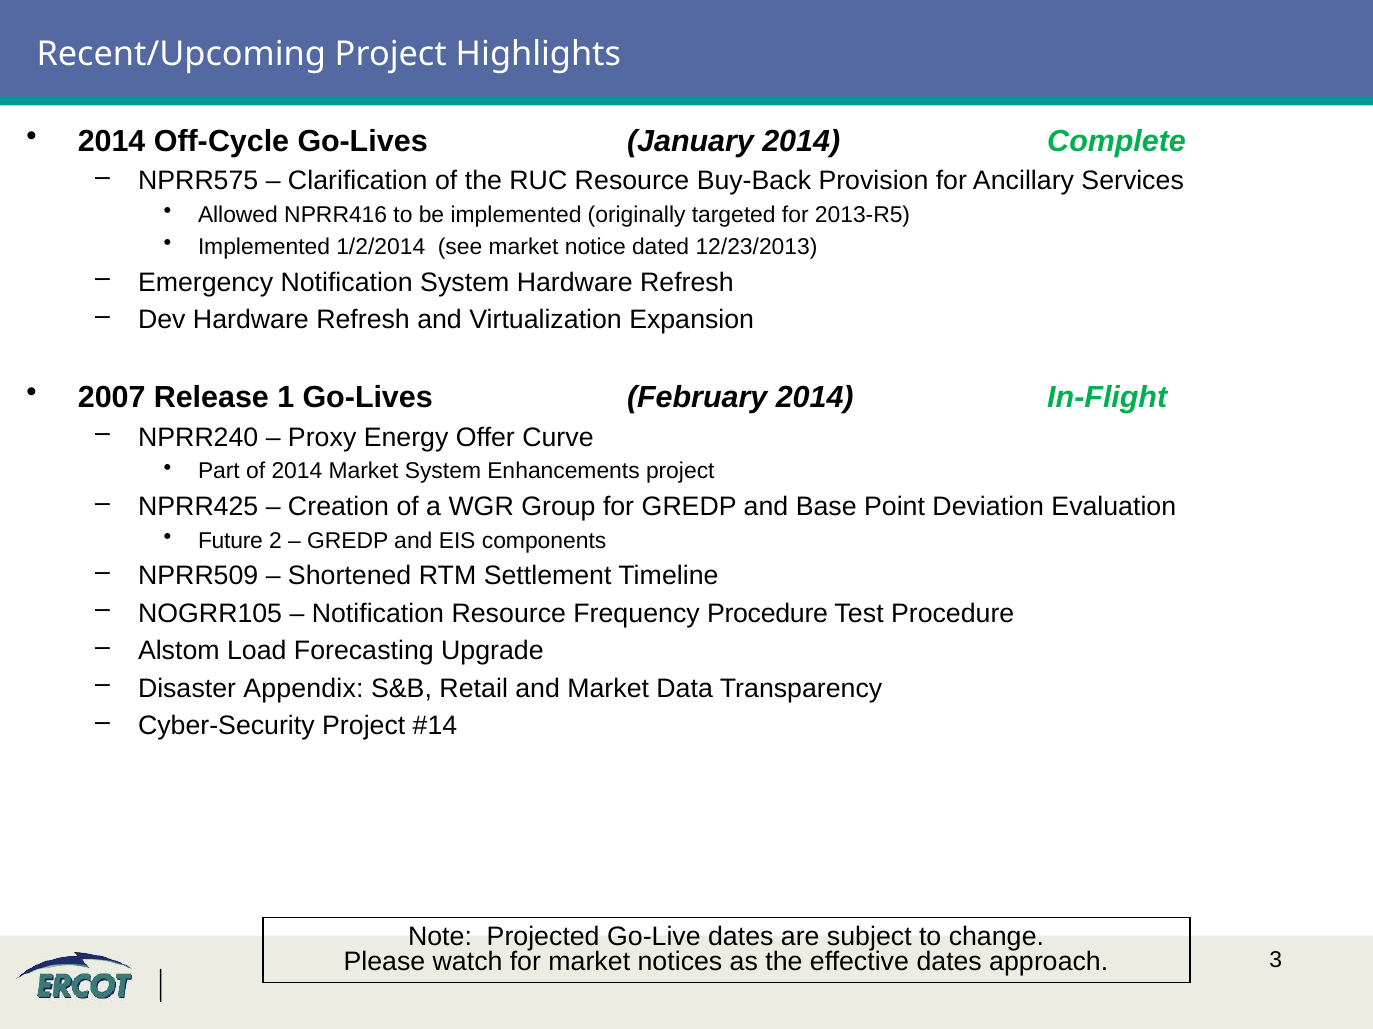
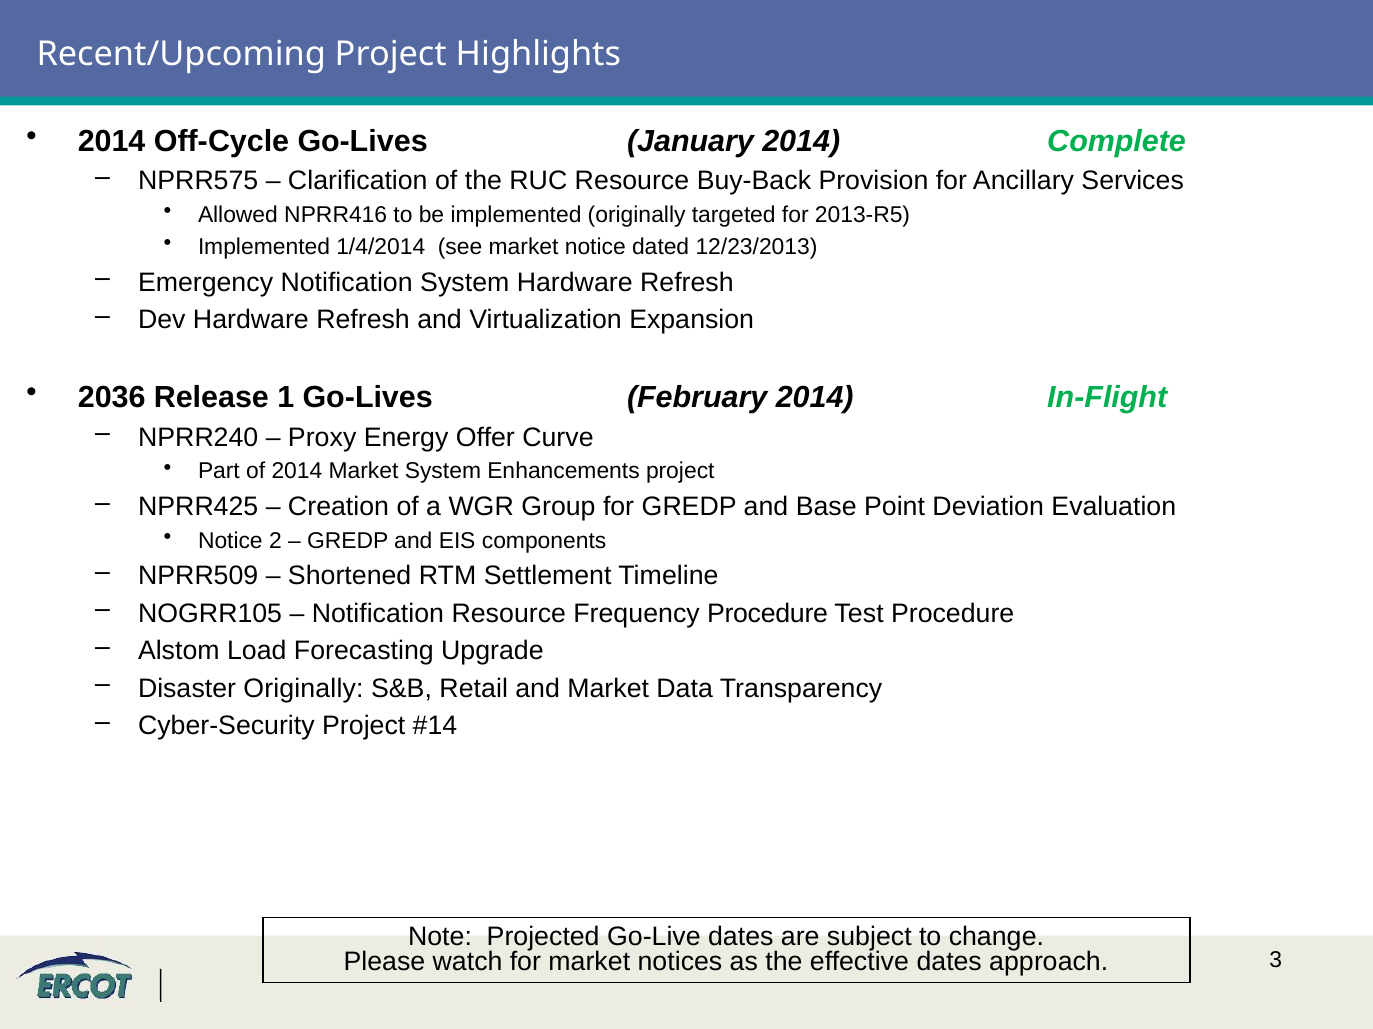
1/2/2014: 1/2/2014 -> 1/4/2014
2007: 2007 -> 2036
Future at (230, 541): Future -> Notice
Disaster Appendix: Appendix -> Originally
